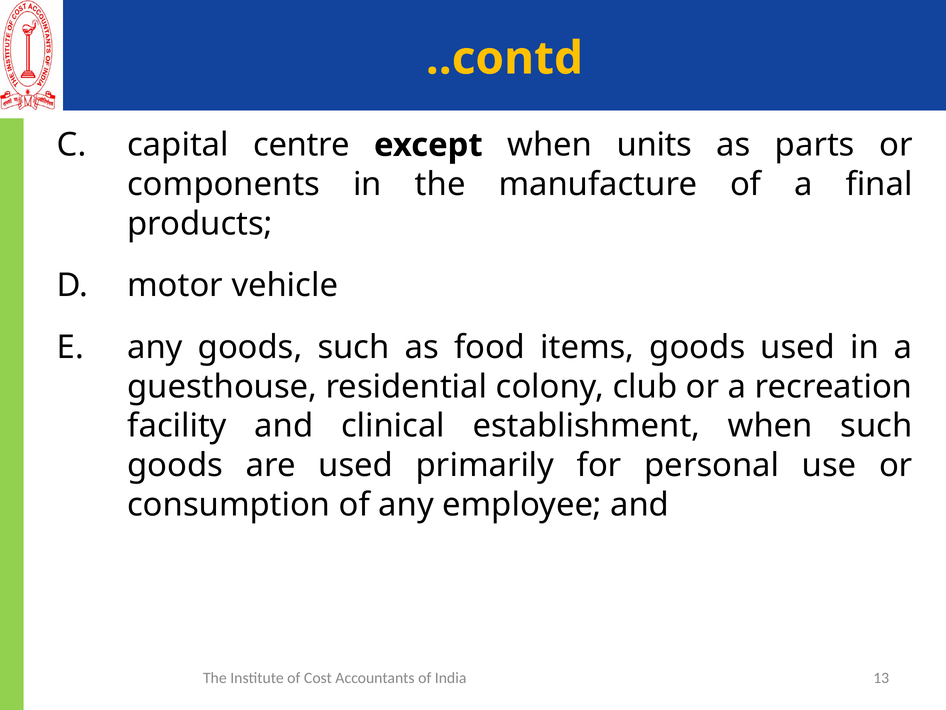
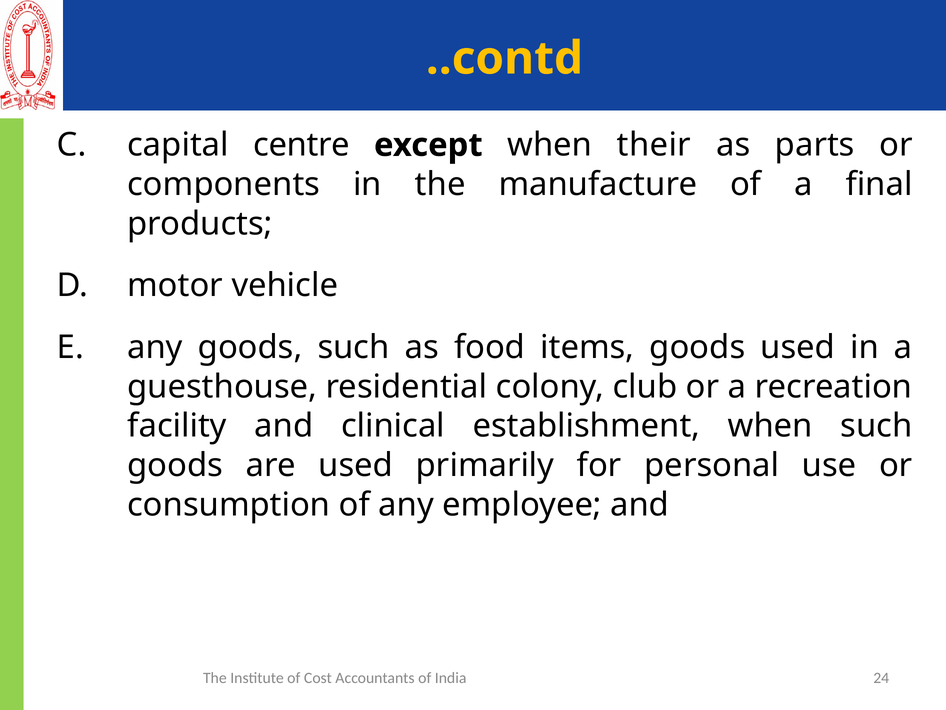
units: units -> their
13: 13 -> 24
